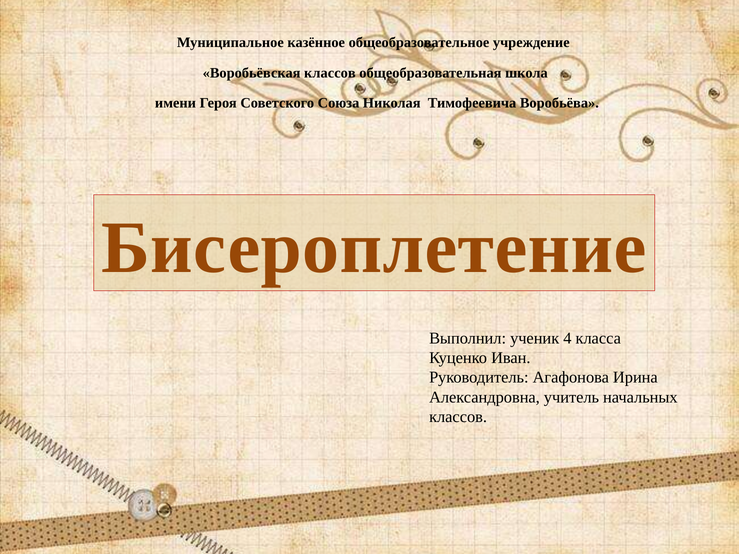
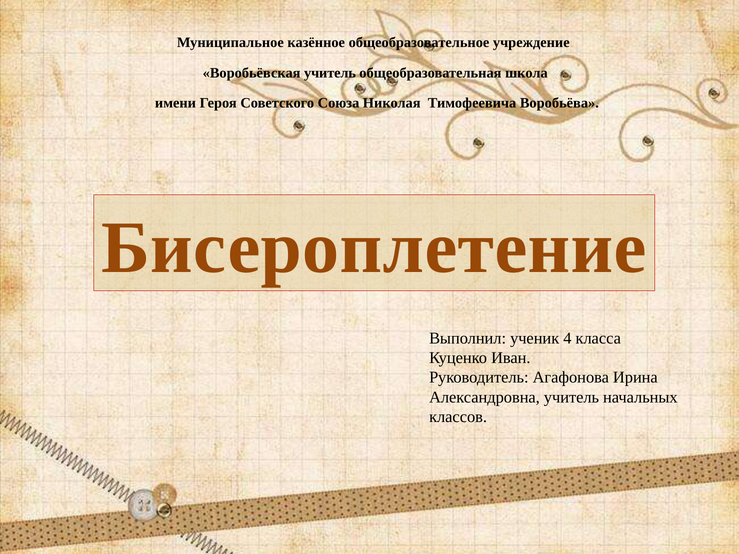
Воробьёвская классов: классов -> учитель
